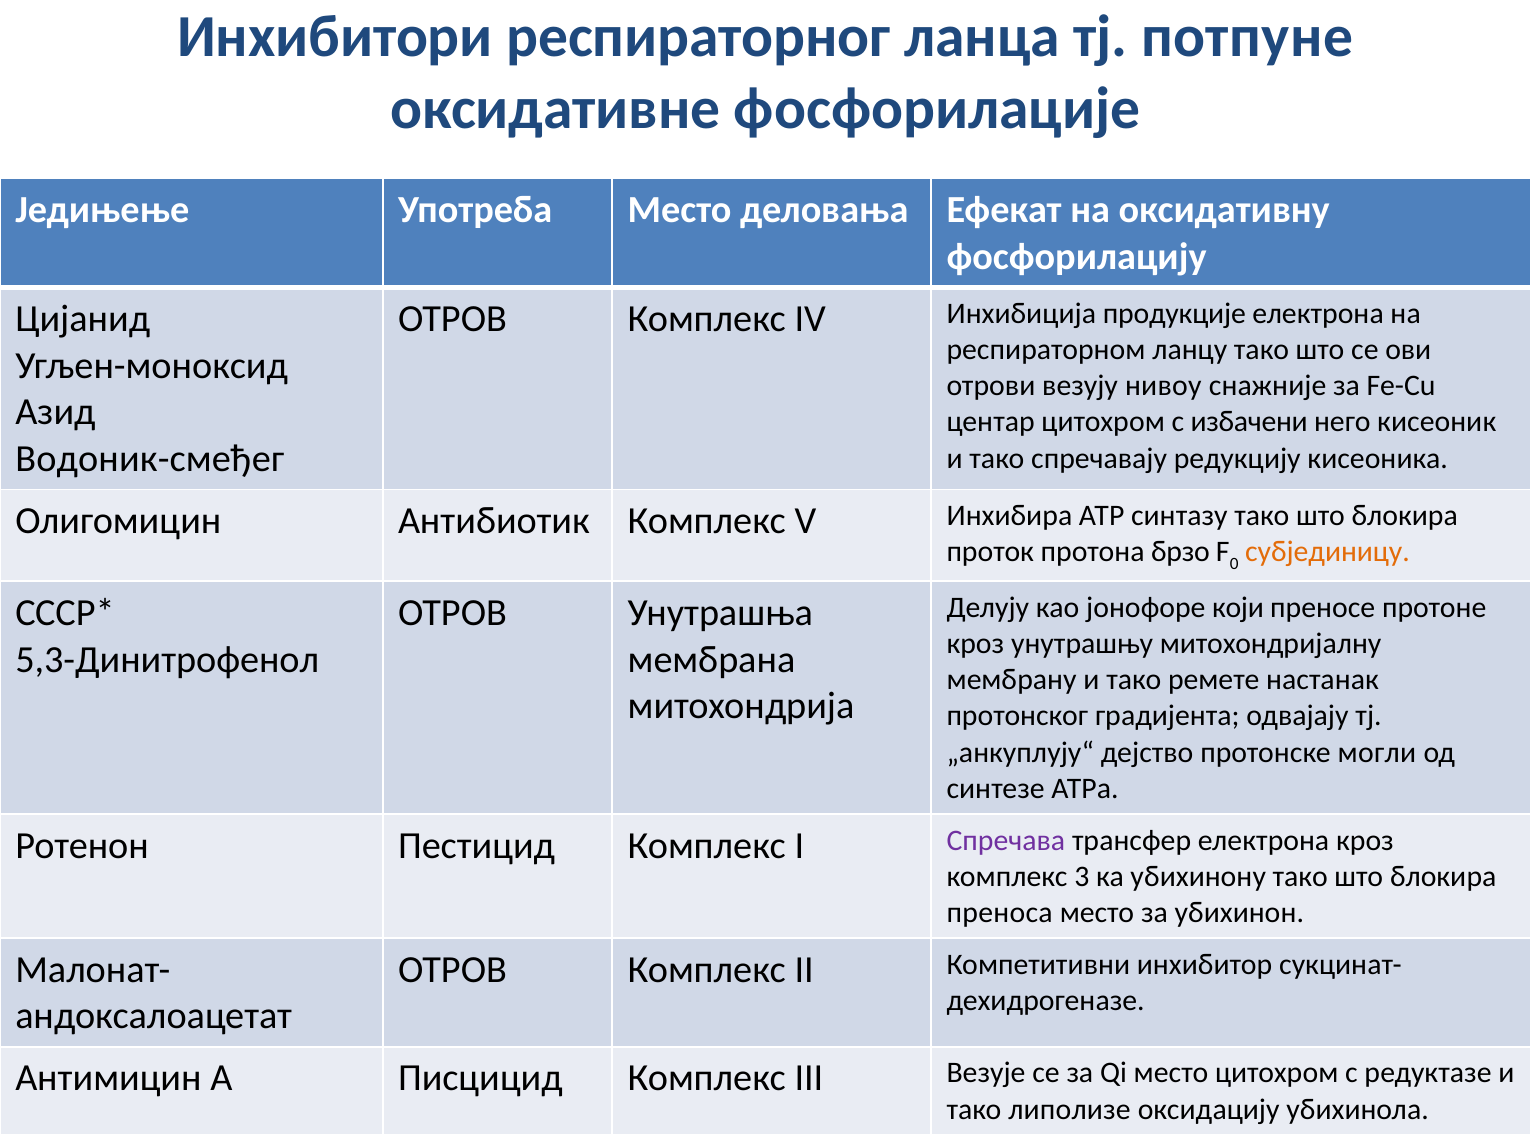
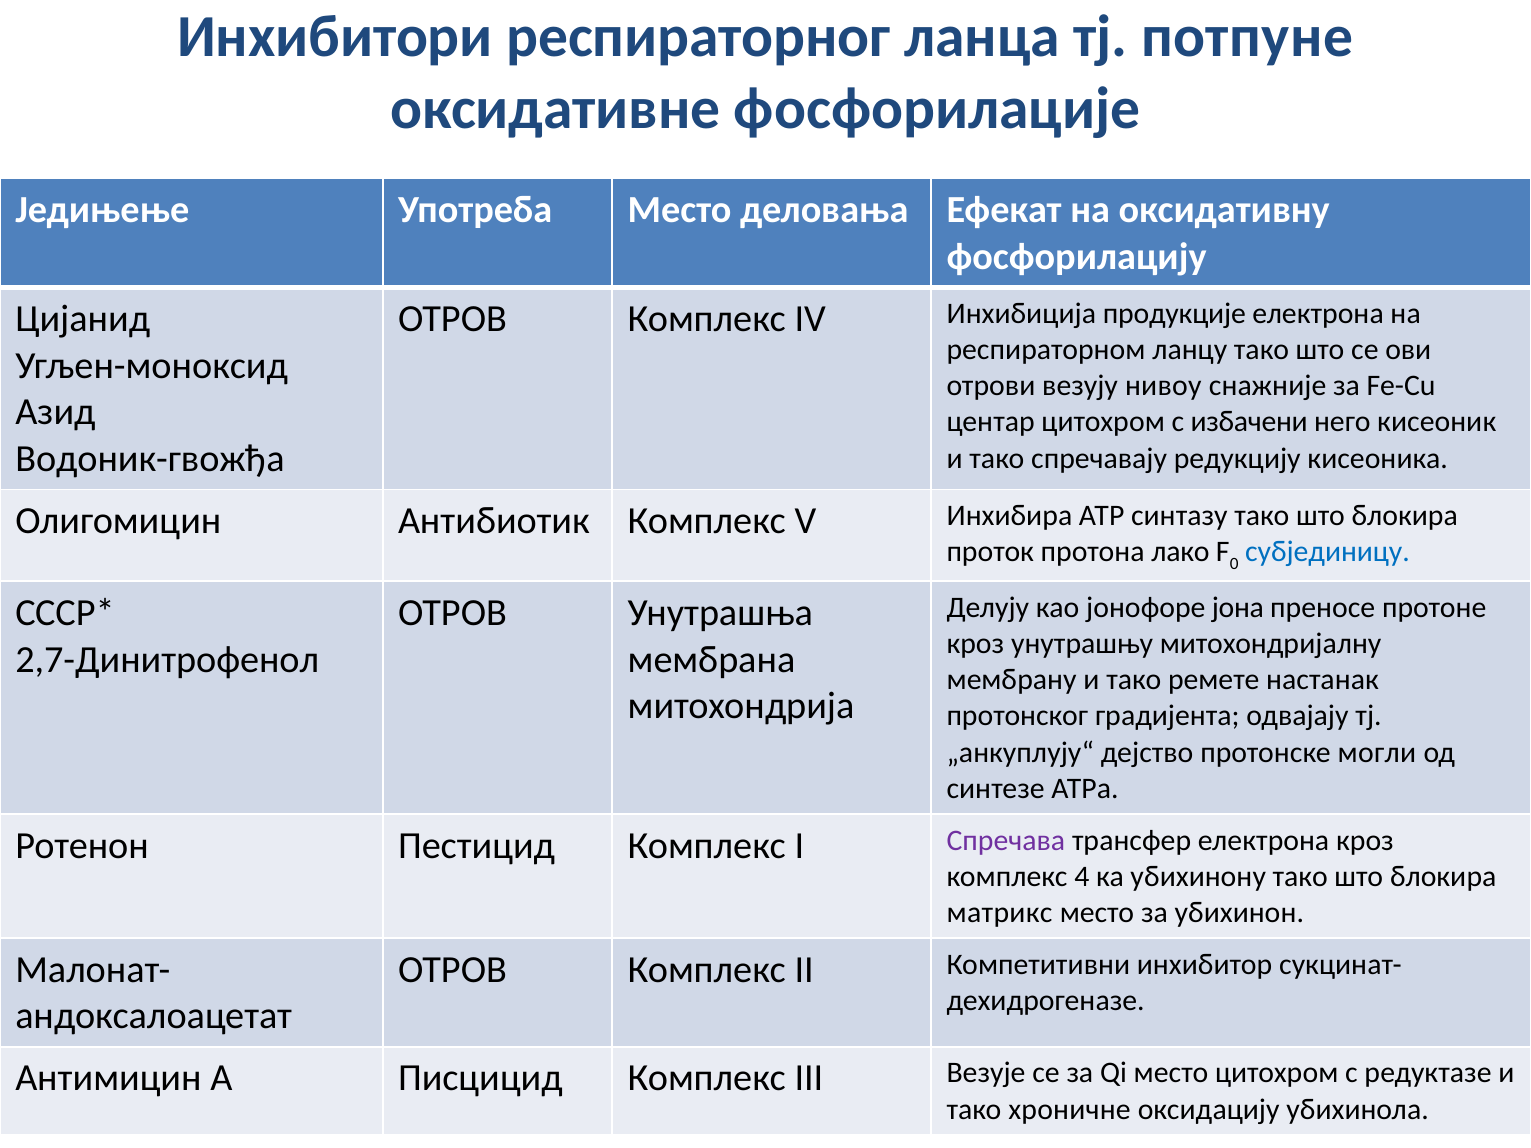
Водоник-смеђег: Водоник-смеђег -> Водоник-гвожђа
брзо: брзо -> лако
субјединицу colour: orange -> blue
који: који -> јона
5,3-Динитрофенол: 5,3-Динитрофенол -> 2,7-Динитрофенол
3: 3 -> 4
преноса: преноса -> матрикс
липолизе: липолизе -> хроничне
